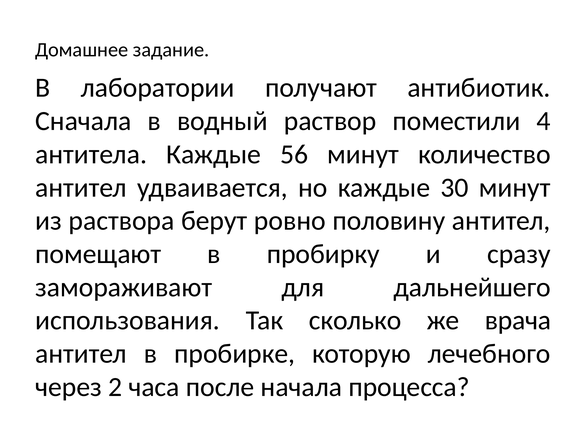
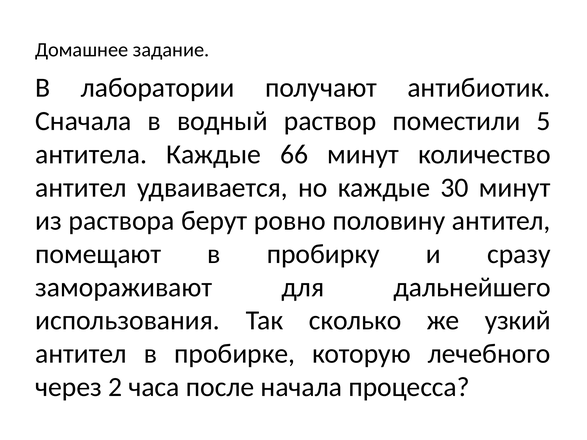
4: 4 -> 5
56: 56 -> 66
врача: врача -> узкий
